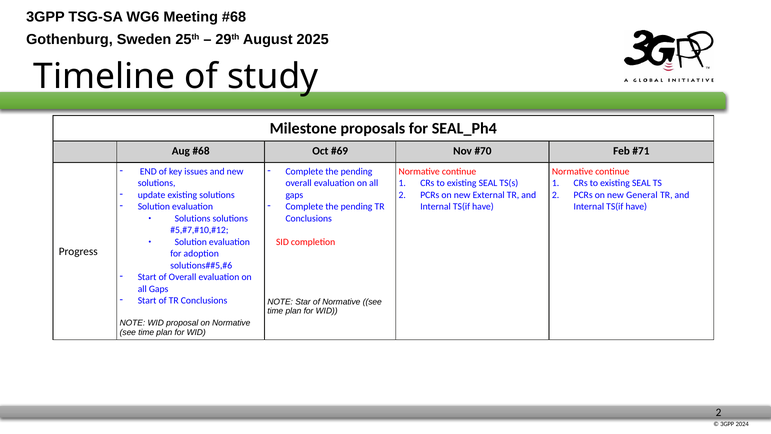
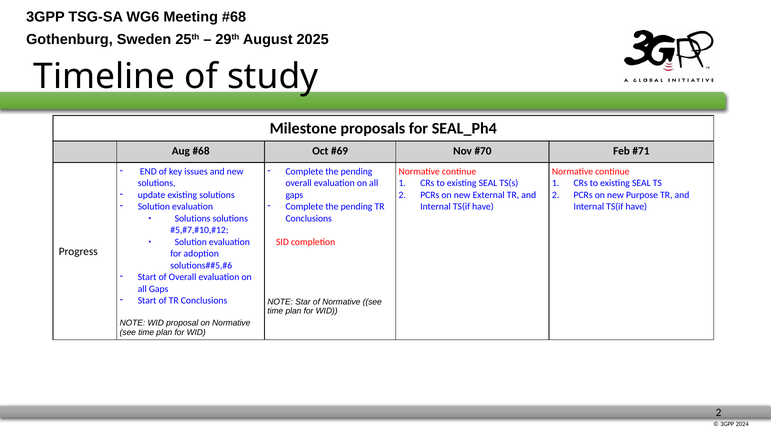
General: General -> Purpose
